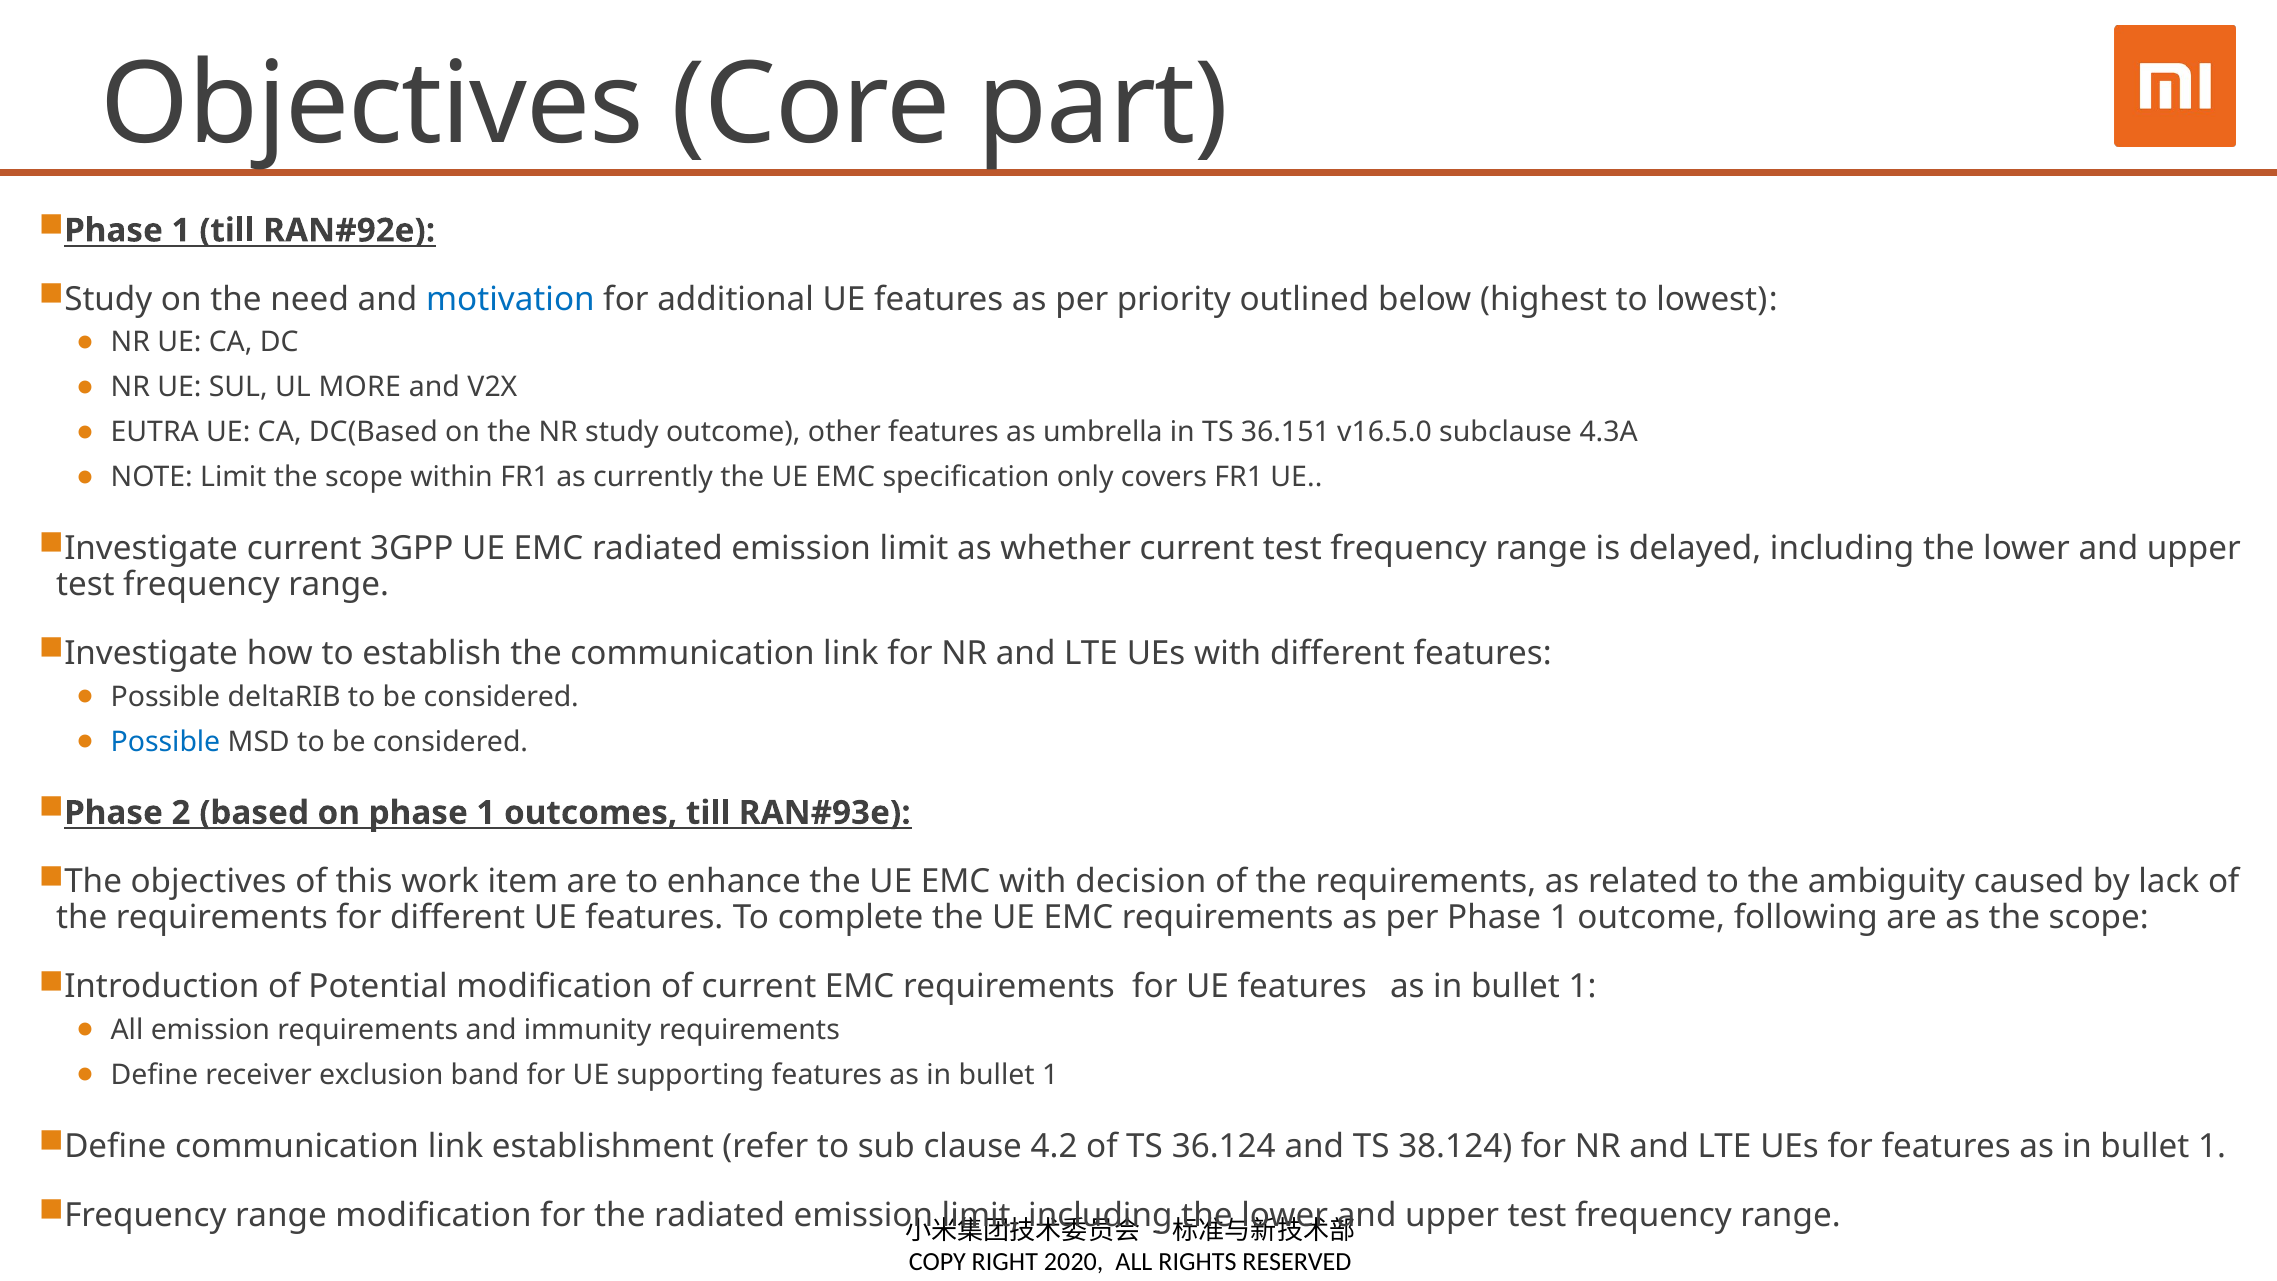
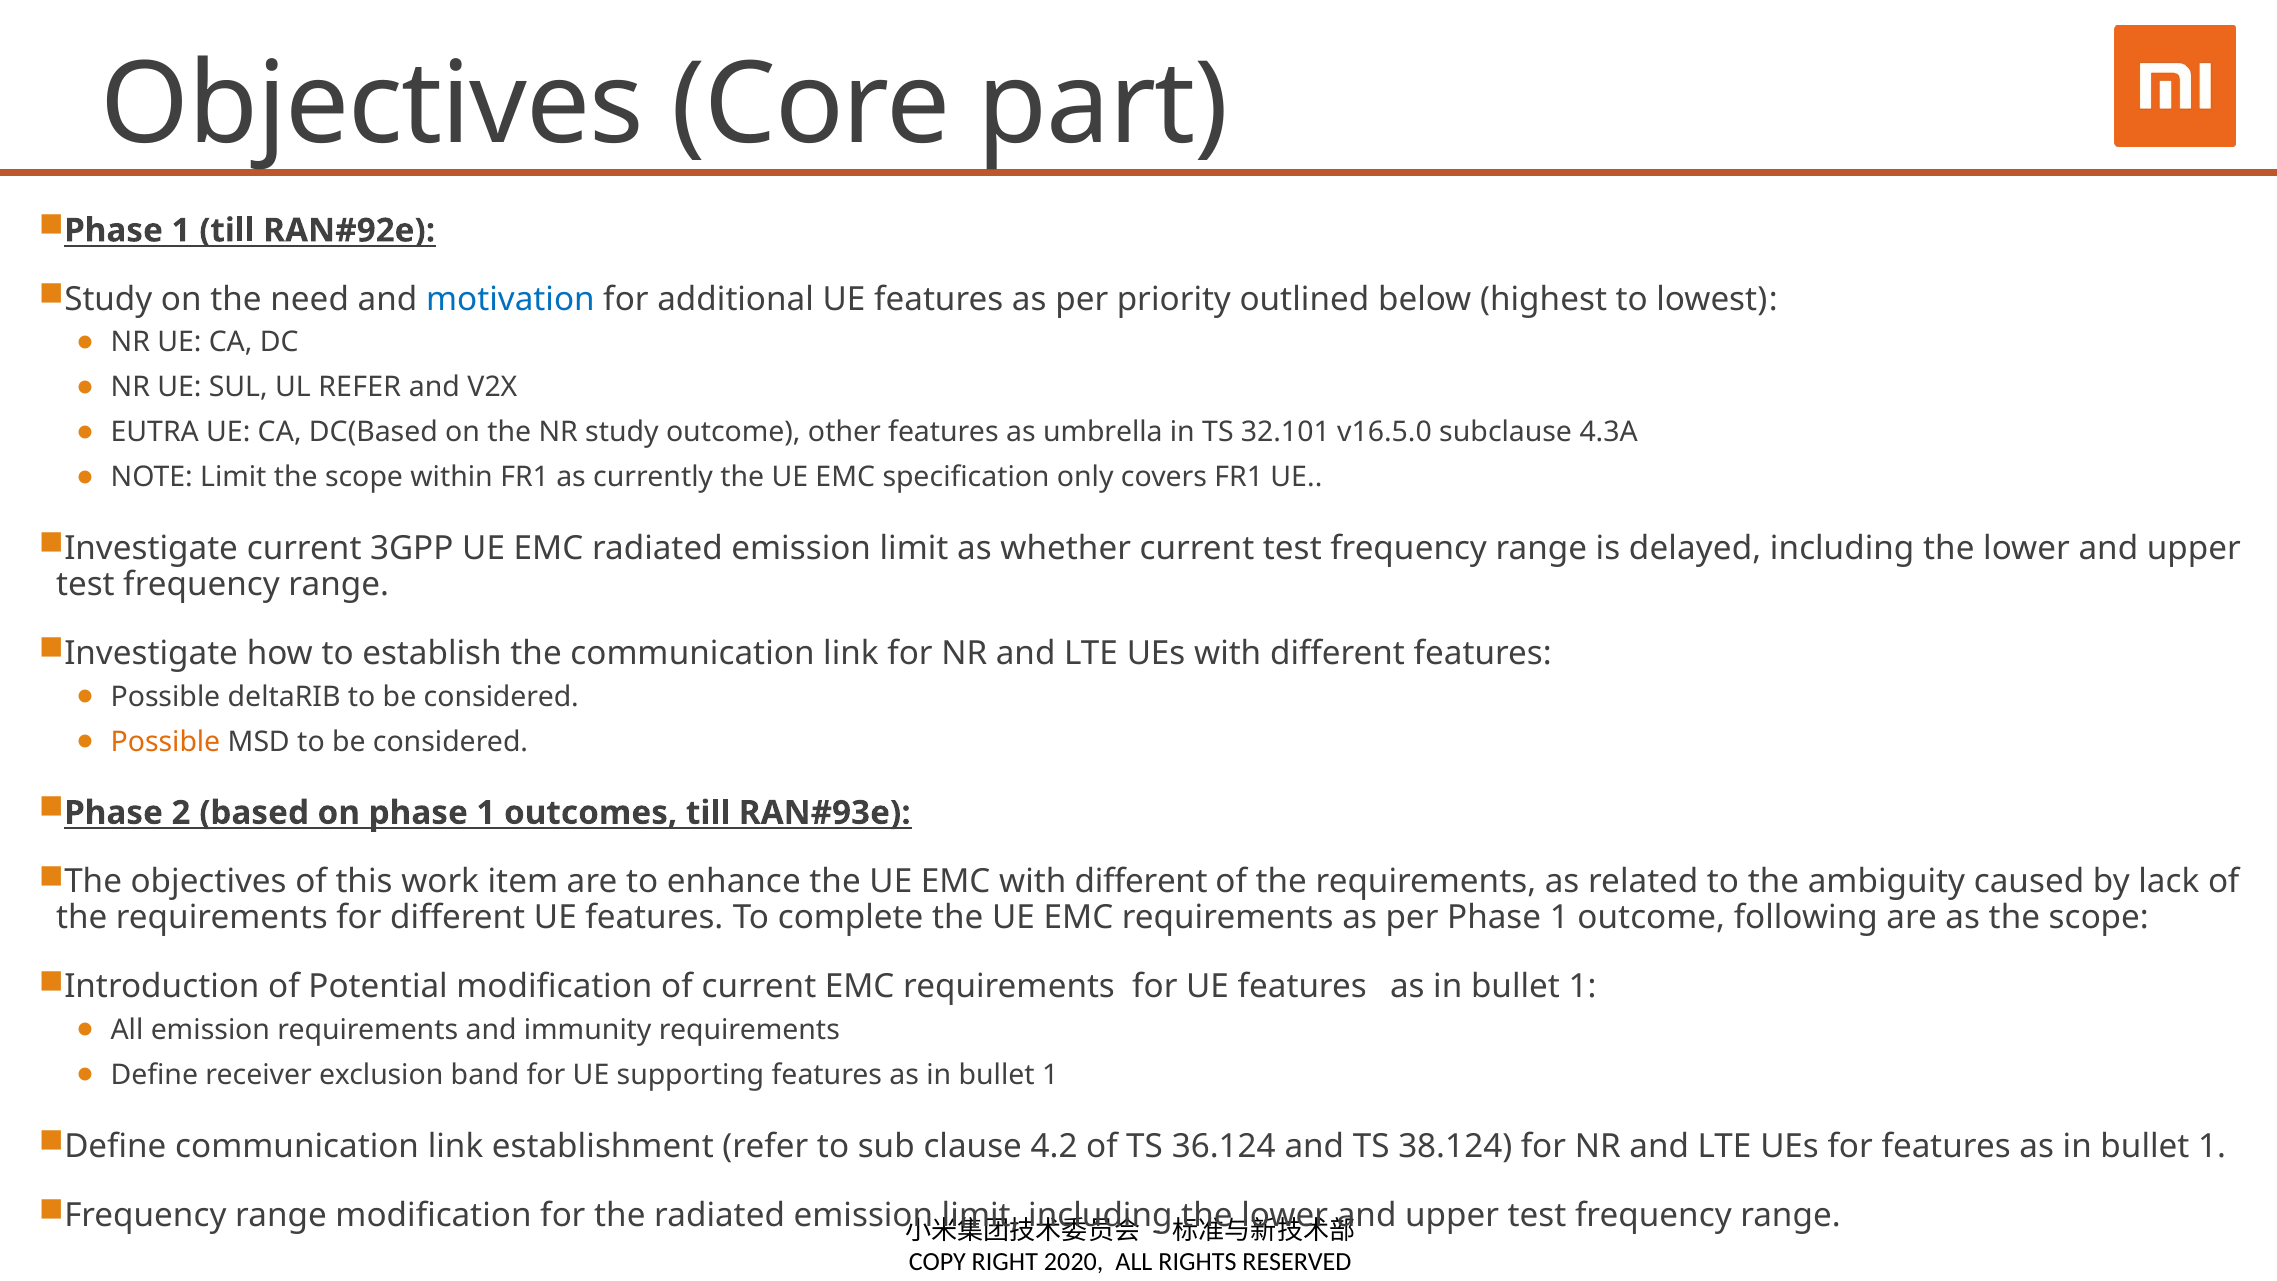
UL MORE: MORE -> REFER
36.151: 36.151 -> 32.101
Possible at (166, 742) colour: blue -> orange
EMC with decision: decision -> different
